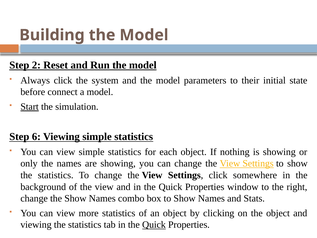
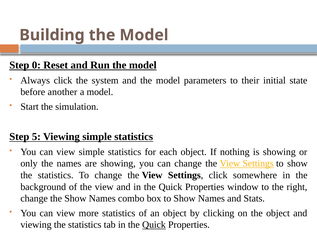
2: 2 -> 0
connect: connect -> another
Start underline: present -> none
6: 6 -> 5
